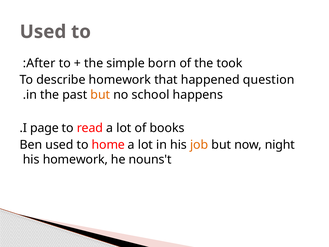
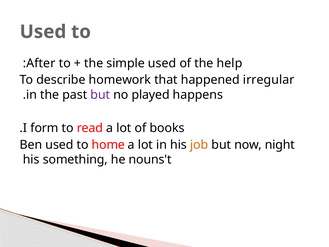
simple born: born -> used
took: took -> help
question: question -> irregular
but at (100, 95) colour: orange -> purple
school: school -> played
page: page -> form
his homework: homework -> something
